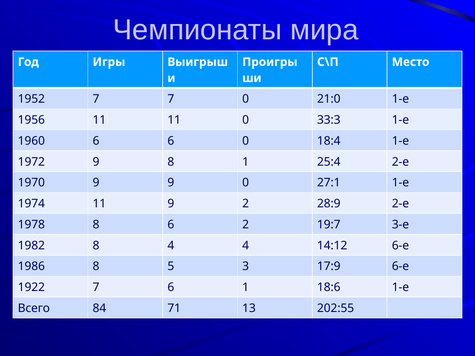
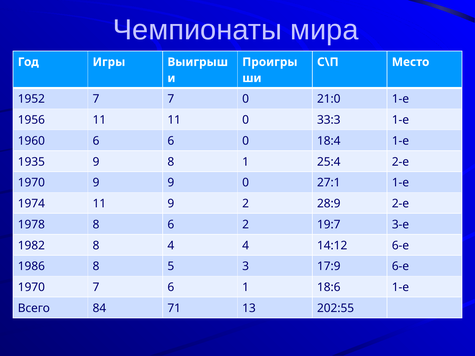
1972: 1972 -> 1935
1922 at (31, 287): 1922 -> 1970
